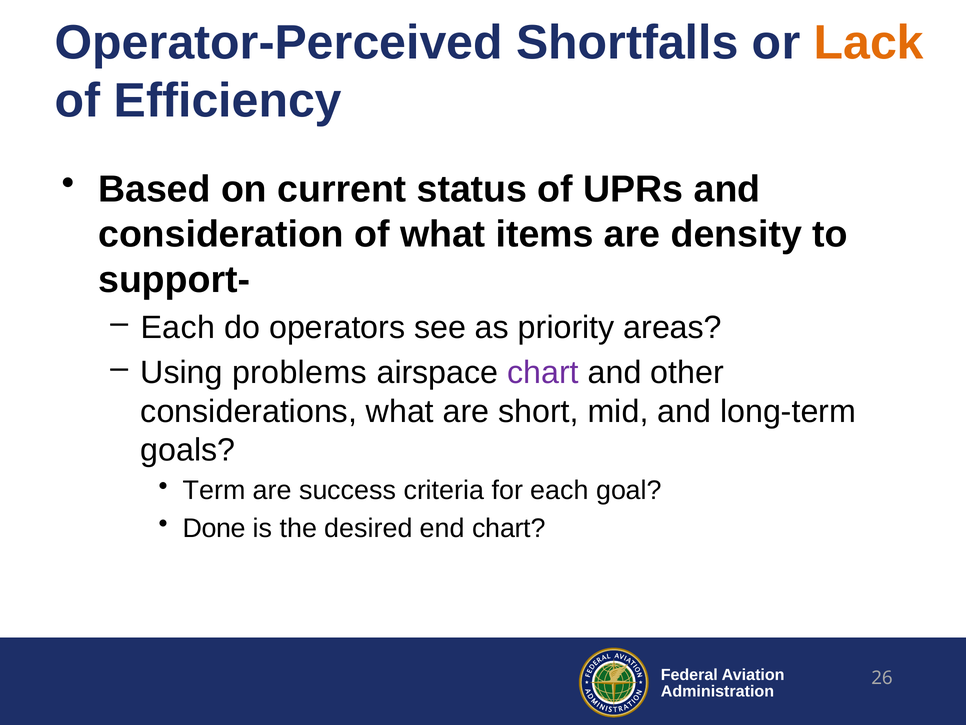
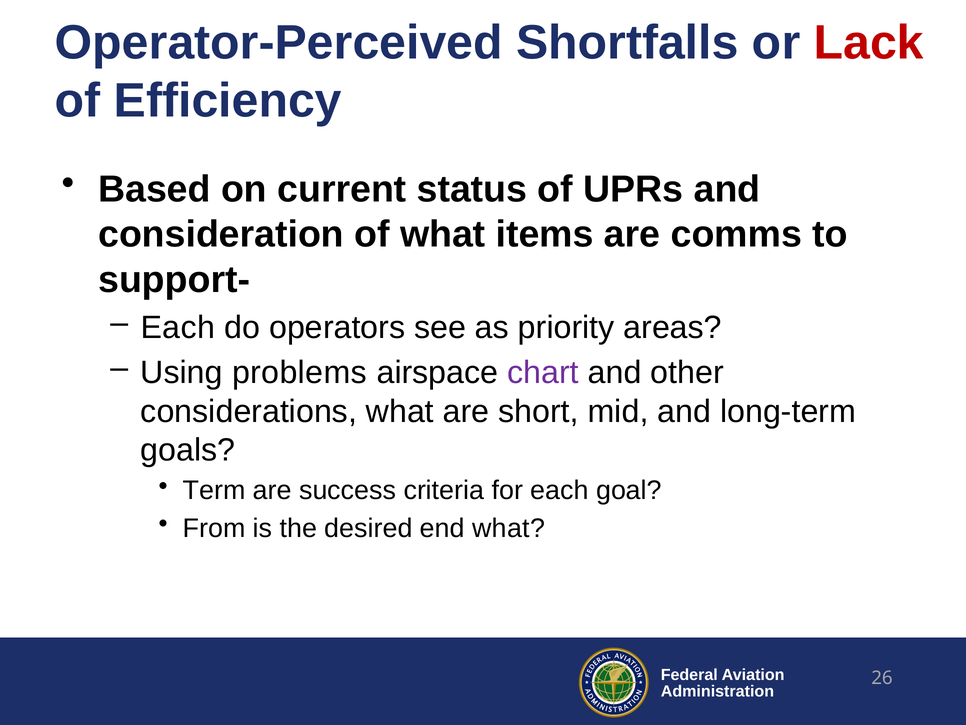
Lack colour: orange -> red
density: density -> comms
Done: Done -> From
end chart: chart -> what
